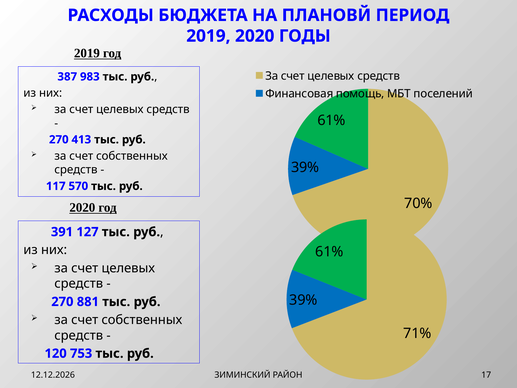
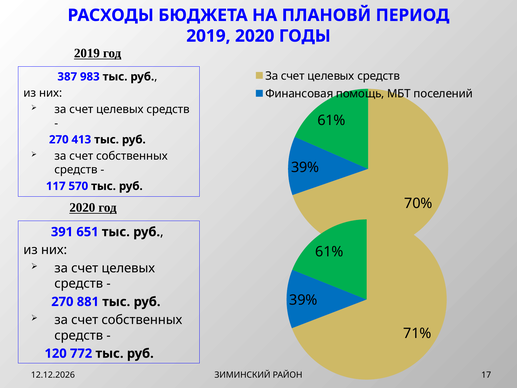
127: 127 -> 651
753: 753 -> 772
